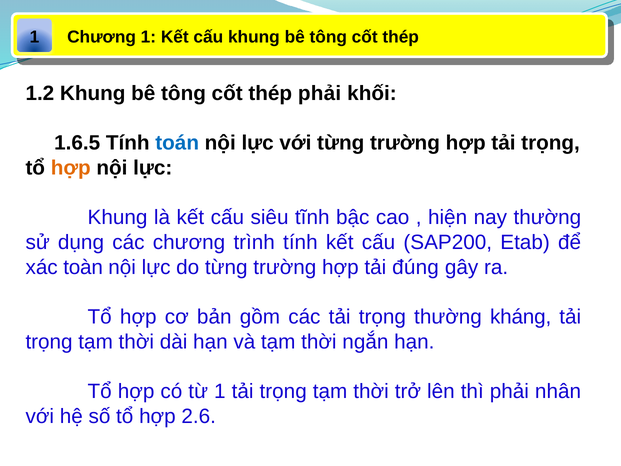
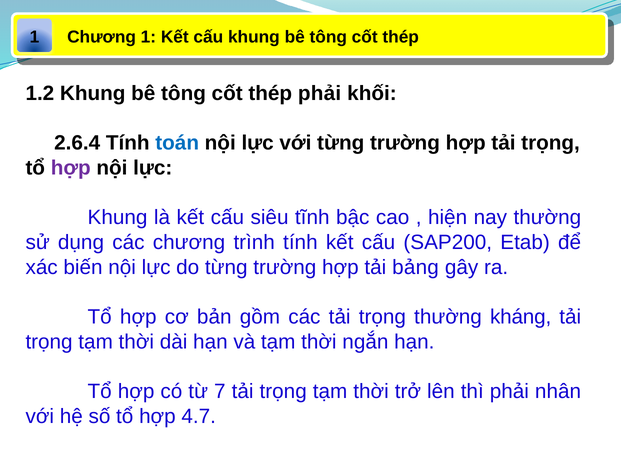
1.6.5: 1.6.5 -> 2.6.4
hợp at (71, 168) colour: orange -> purple
toàn: toàn -> biến
đúng: đúng -> bảng
từ 1: 1 -> 7
2.6: 2.6 -> 4.7
